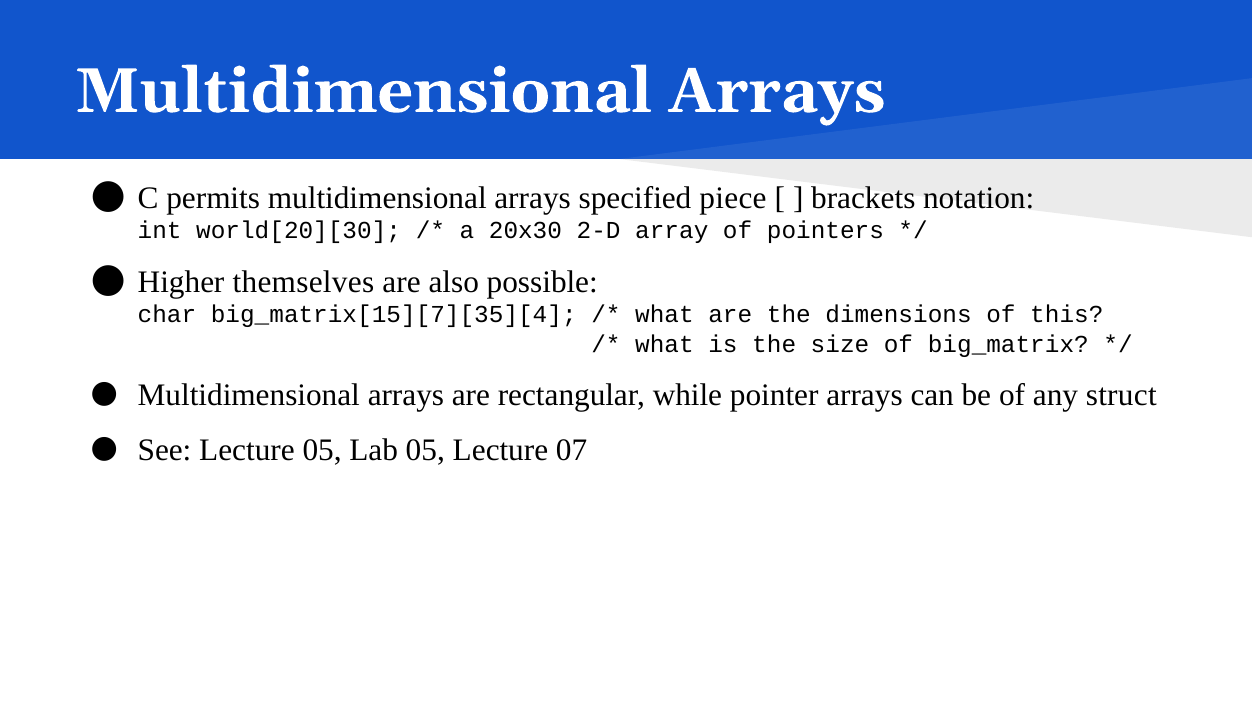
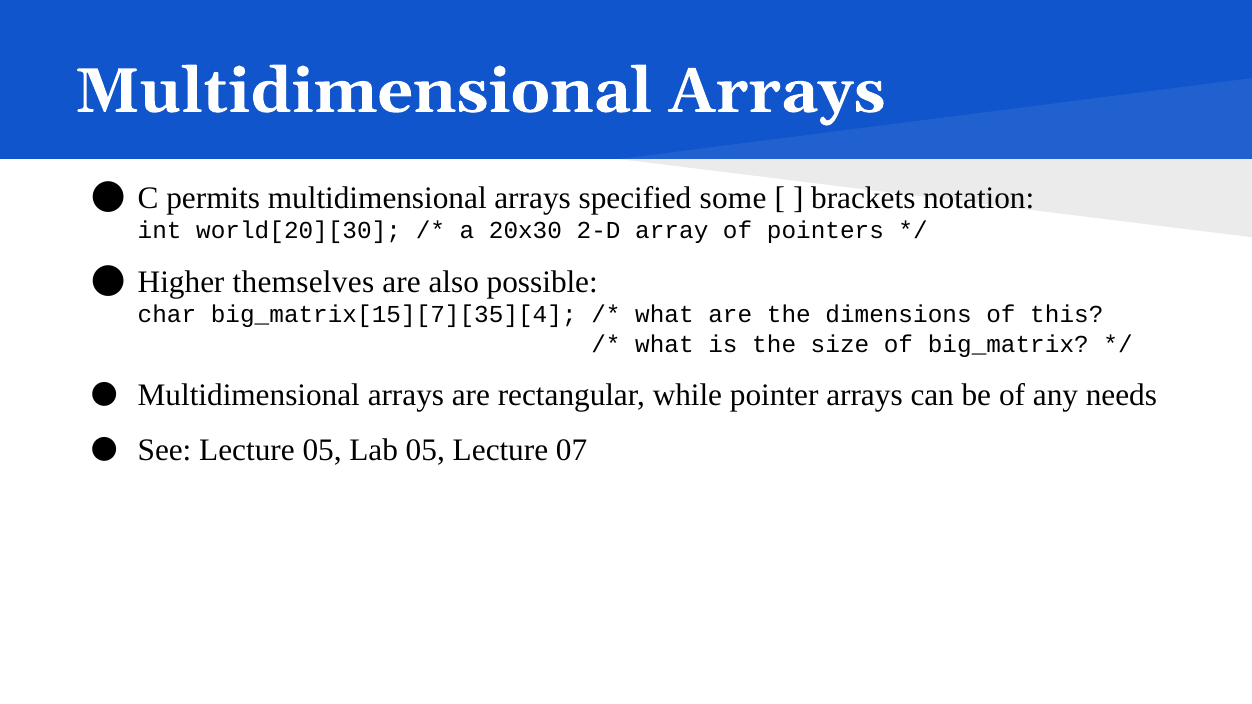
piece: piece -> some
struct: struct -> needs
